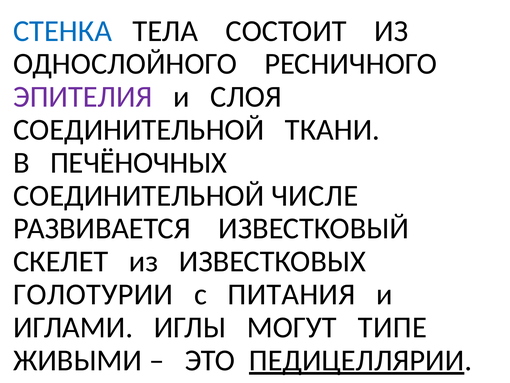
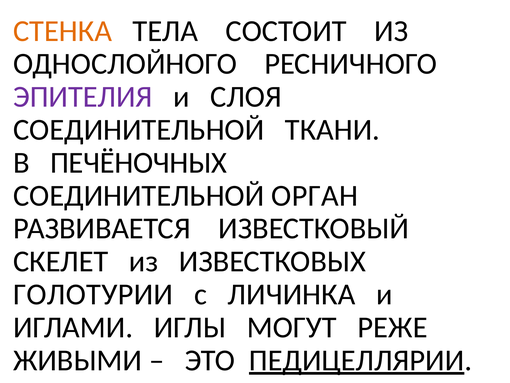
СТЕНКА colour: blue -> orange
ЧИСЛЕ: ЧИСЛЕ -> ОРГАН
ПИТАНИЯ: ПИТАНИЯ -> ЛИЧИНКА
ТИПЕ: ТИПЕ -> РЕЖЕ
